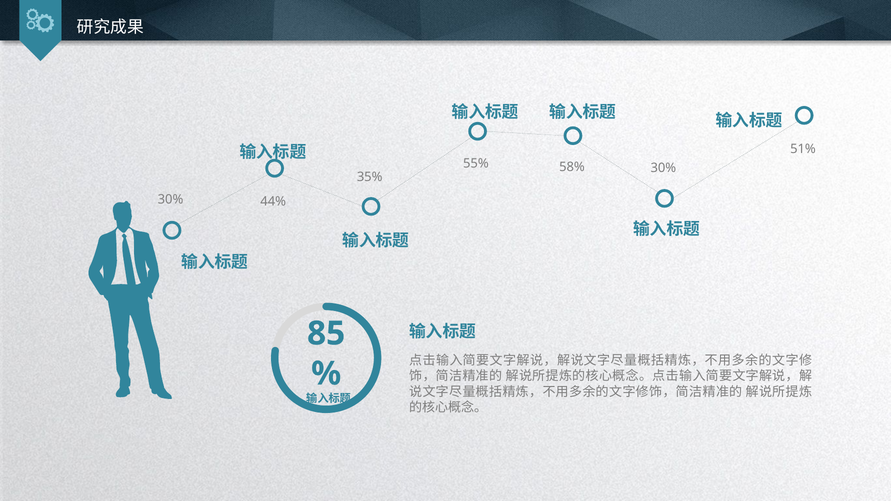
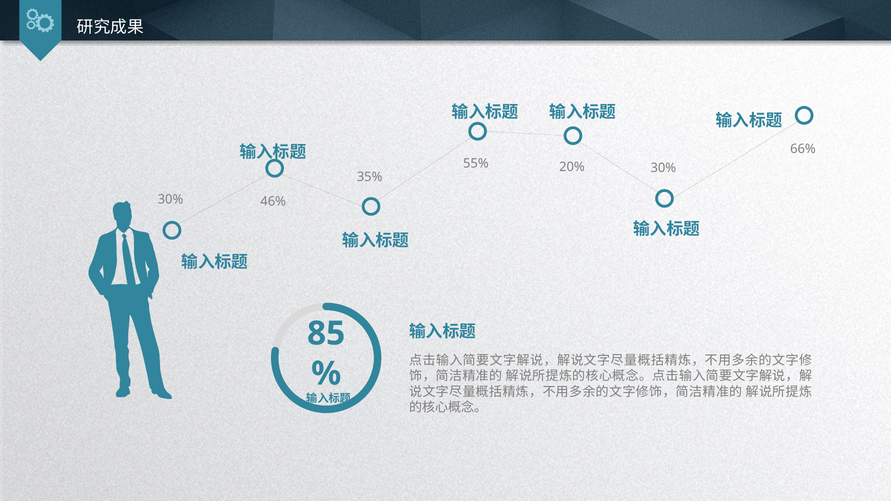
51%: 51% -> 66%
58%: 58% -> 20%
44%: 44% -> 46%
